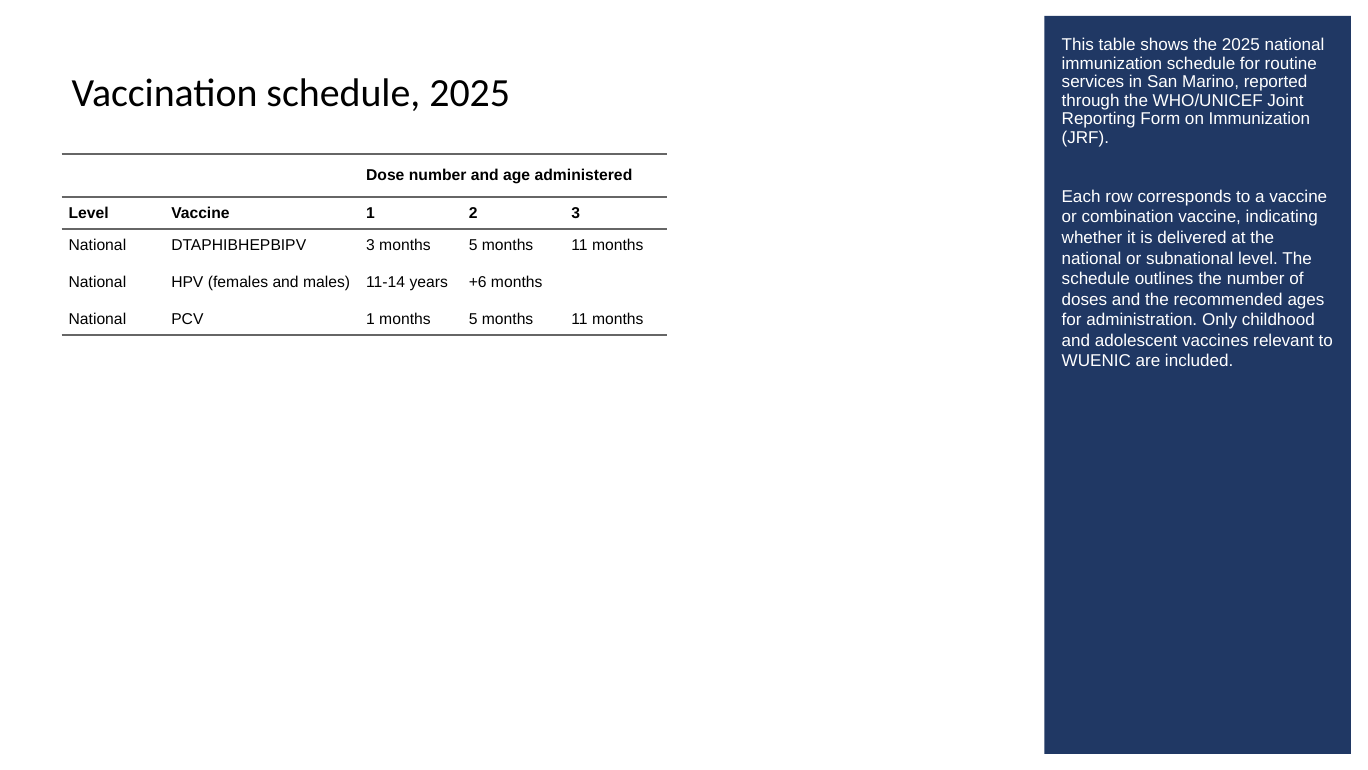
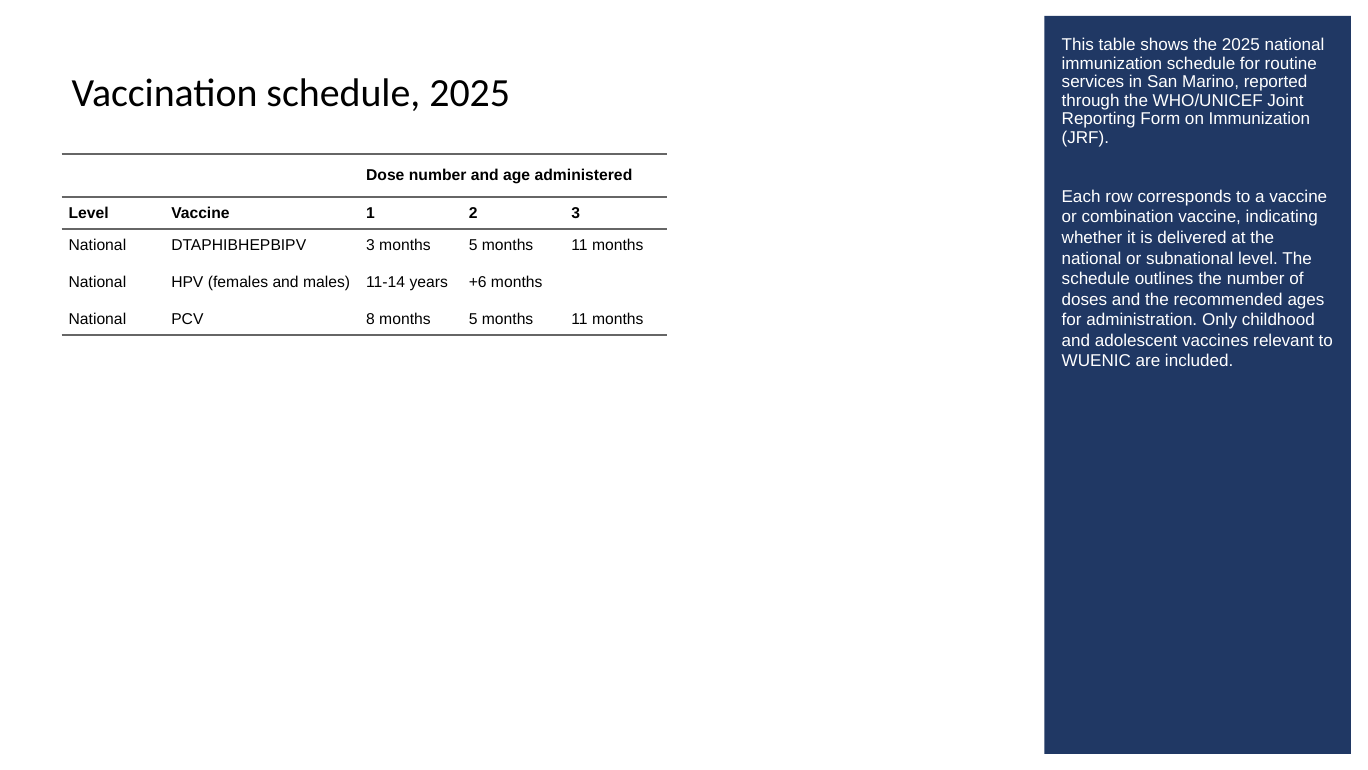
PCV 1: 1 -> 8
